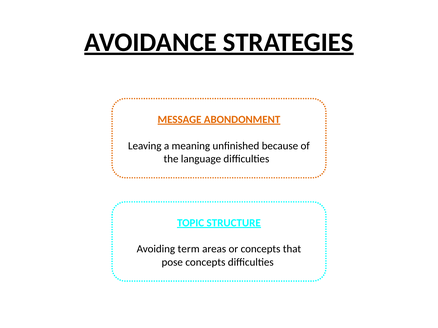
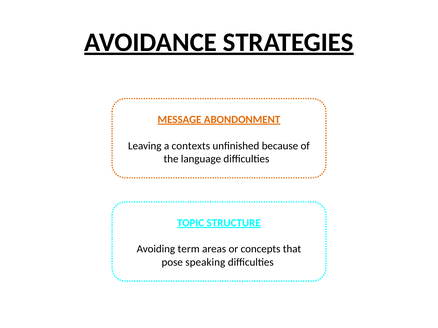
meaning: meaning -> contexts
pose concepts: concepts -> speaking
